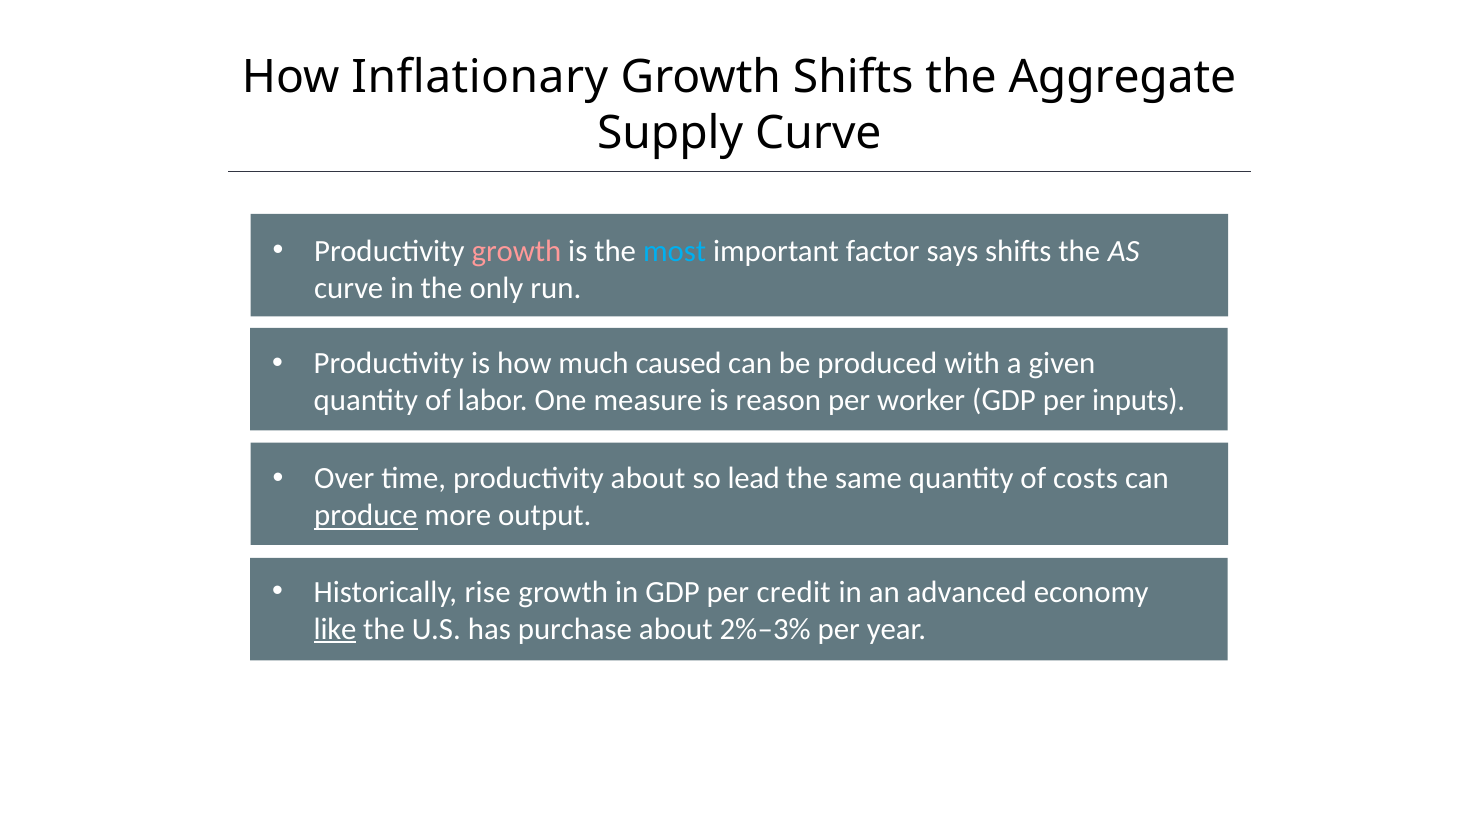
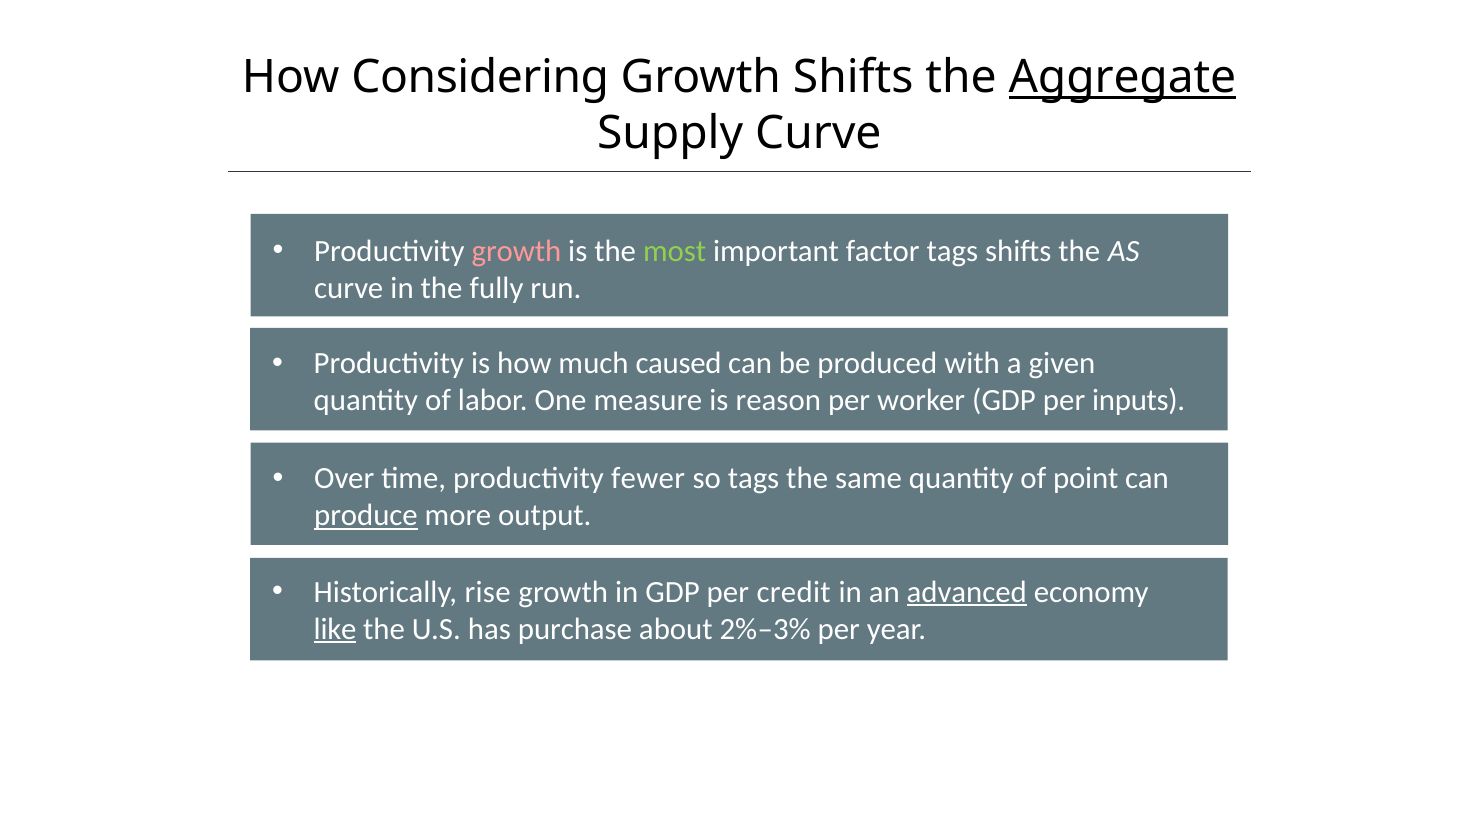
Inflationary: Inflationary -> Considering
Aggregate underline: none -> present
most colour: light blue -> light green
factor says: says -> tags
only: only -> fully
productivity about: about -> fewer
so lead: lead -> tags
costs: costs -> point
advanced underline: none -> present
